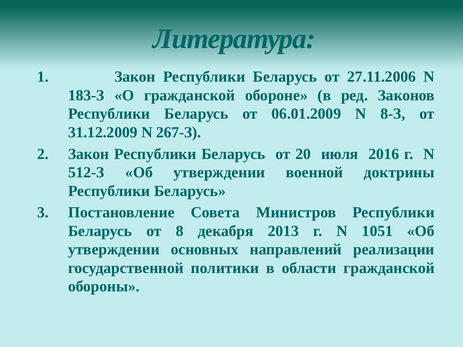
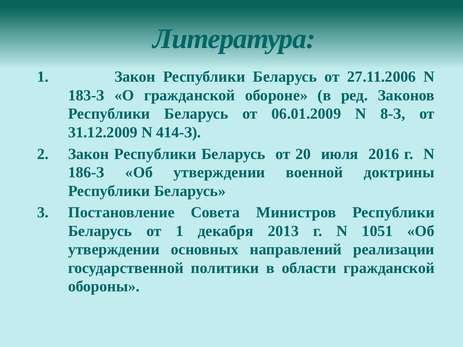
267-З: 267-З -> 414-З
512-З: 512-З -> 186-З
от 8: 8 -> 1
